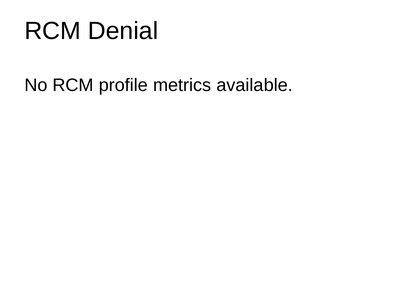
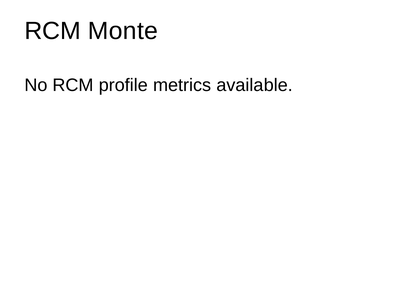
Denial: Denial -> Monte
